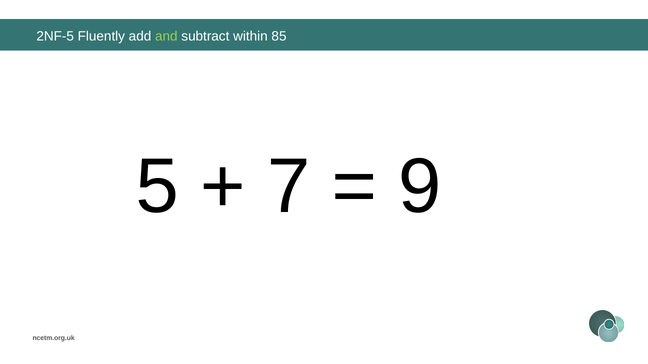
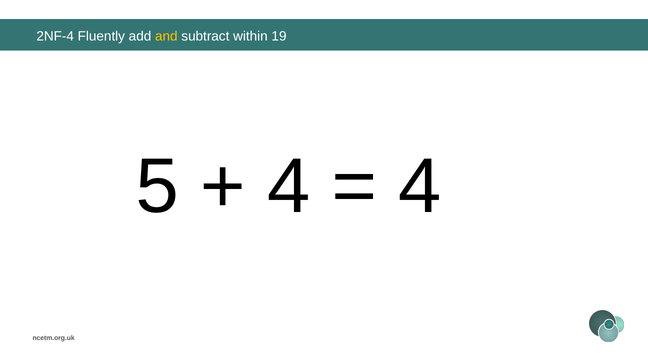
2NF-5: 2NF-5 -> 2NF-4
and colour: light green -> yellow
85: 85 -> 19
7 at (289, 187): 7 -> 4
9 at (420, 187): 9 -> 4
